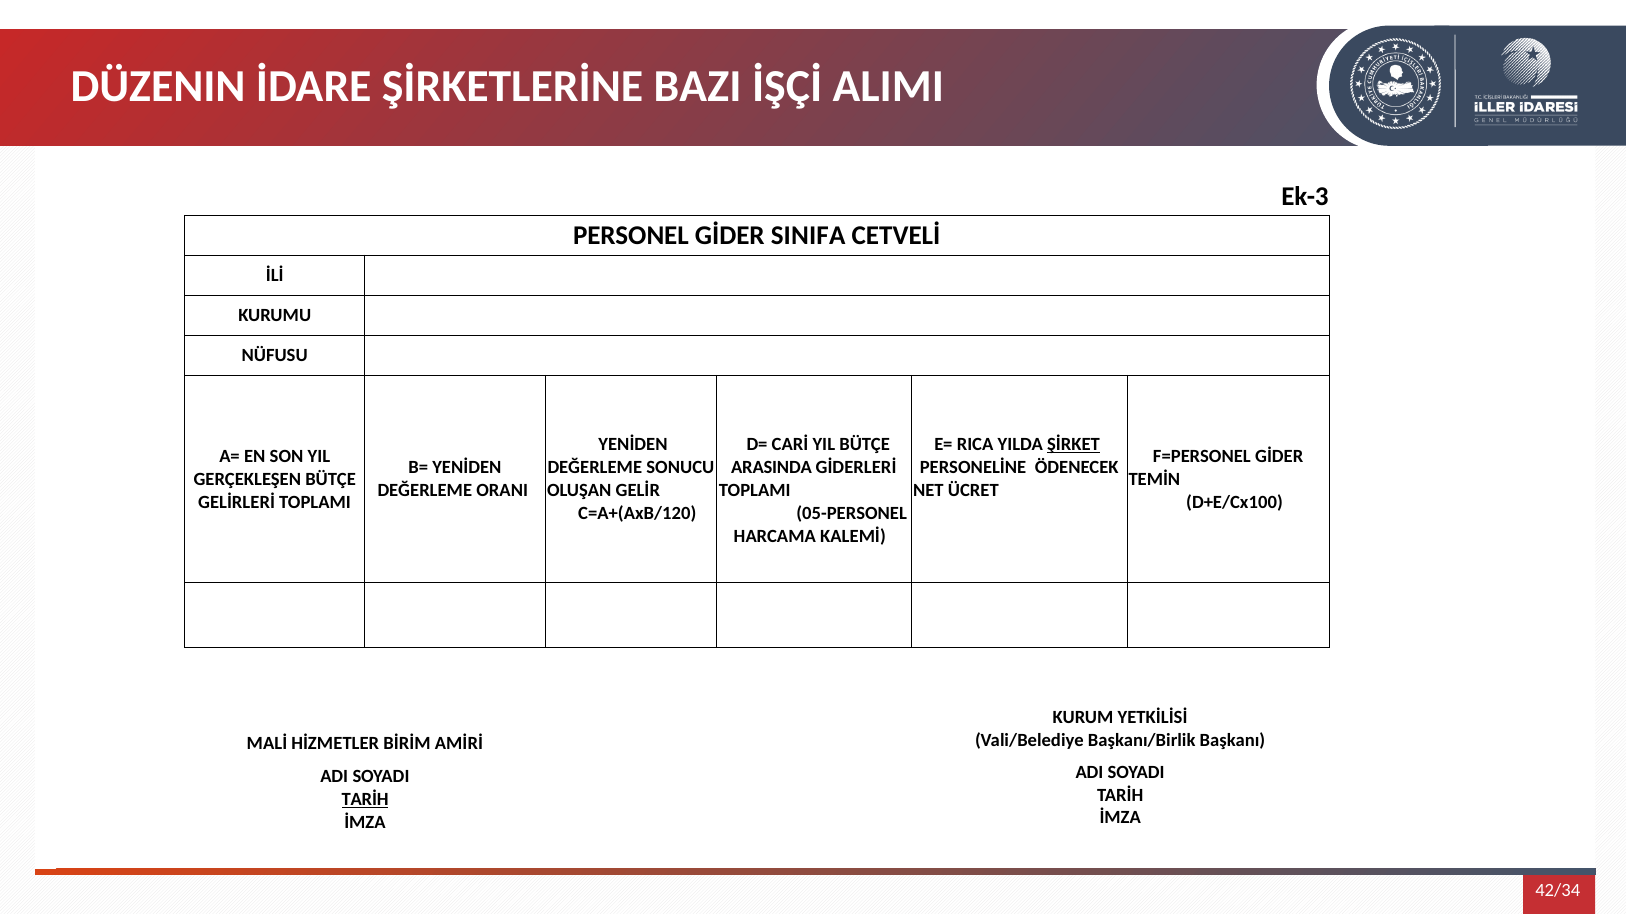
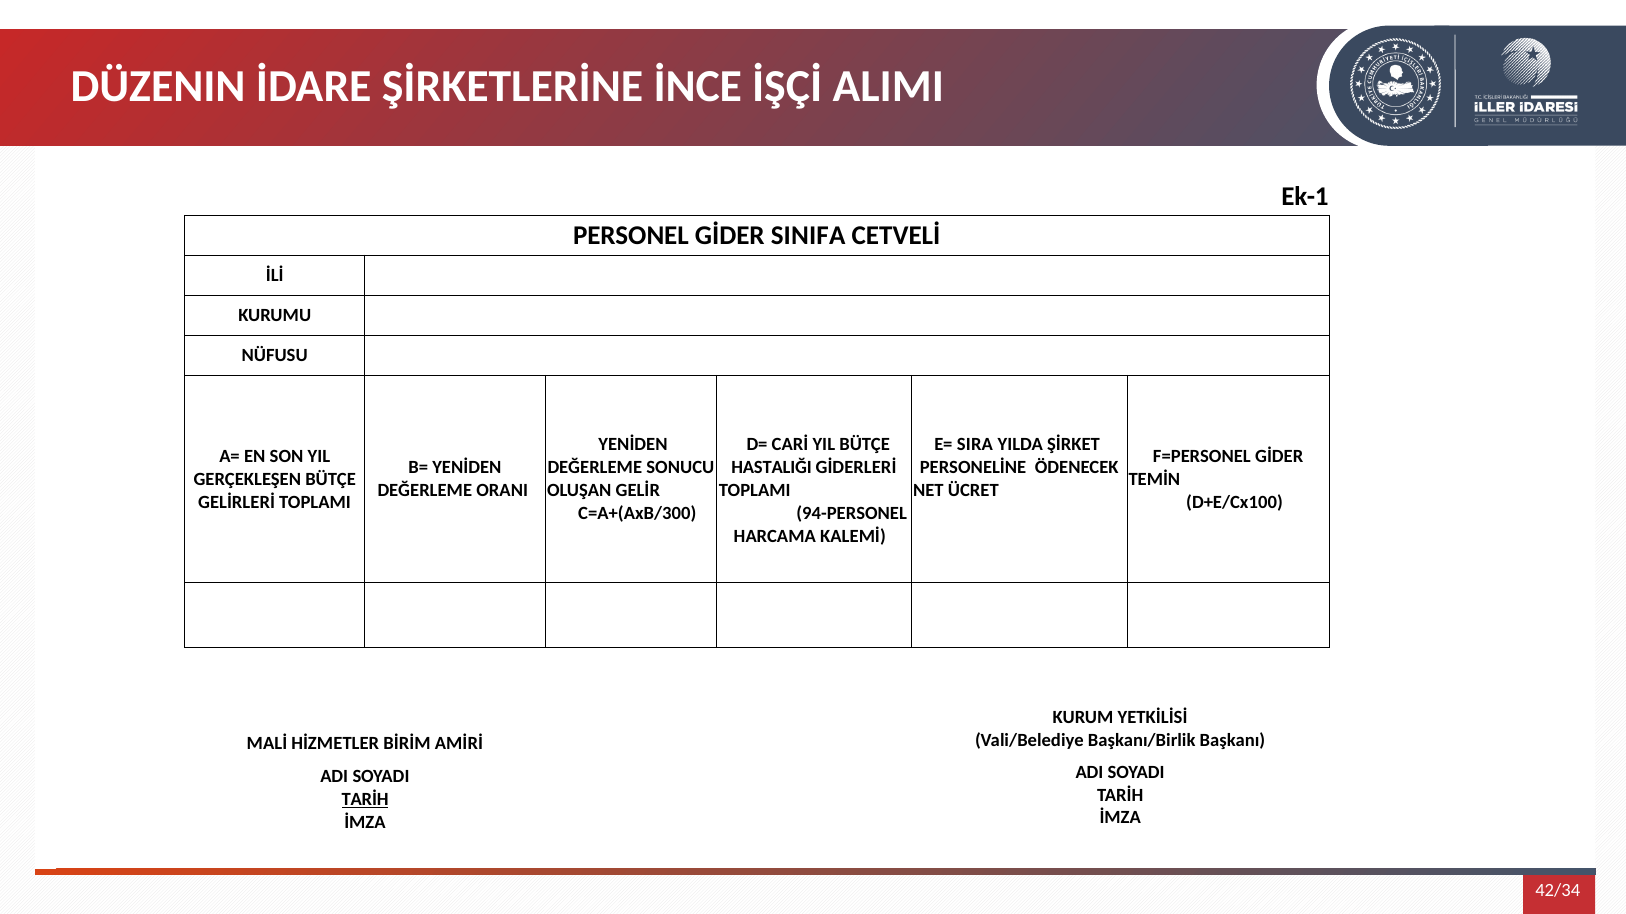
BAZI: BAZI -> İNCE
Ek-3: Ek-3 -> Ek-1
RICA: RICA -> SIRA
ŞİRKET underline: present -> none
ARASINDA: ARASINDA -> HASTALIĞI
C=A+(AxB/120: C=A+(AxB/120 -> C=A+(AxB/300
05-PERSONEL: 05-PERSONEL -> 94-PERSONEL
